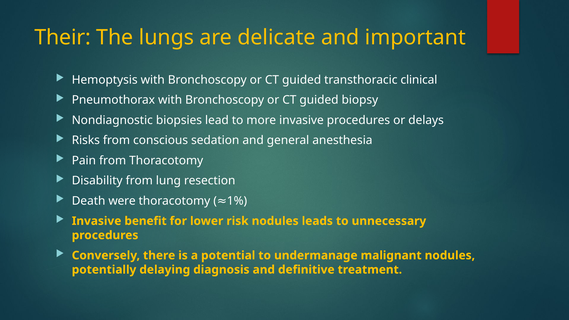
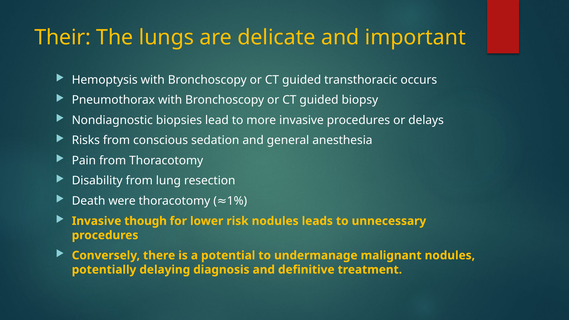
clinical: clinical -> occurs
benefit: benefit -> though
